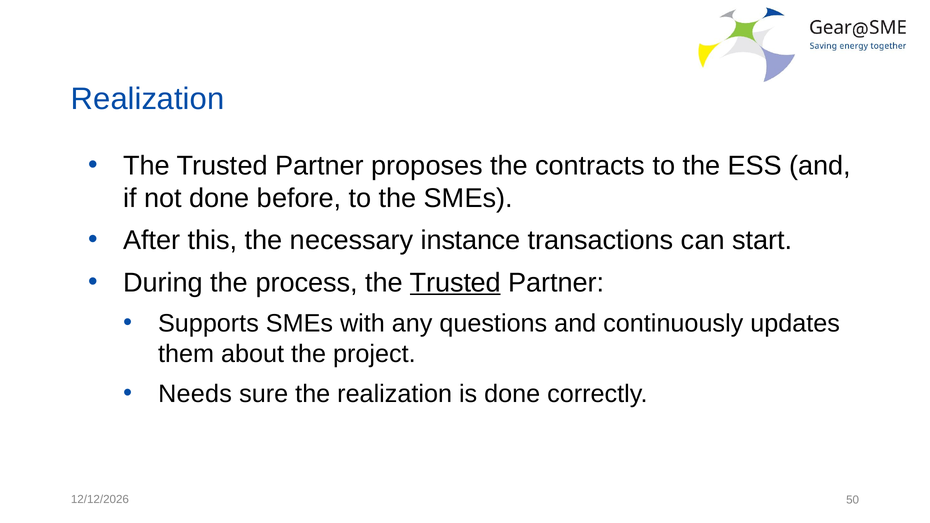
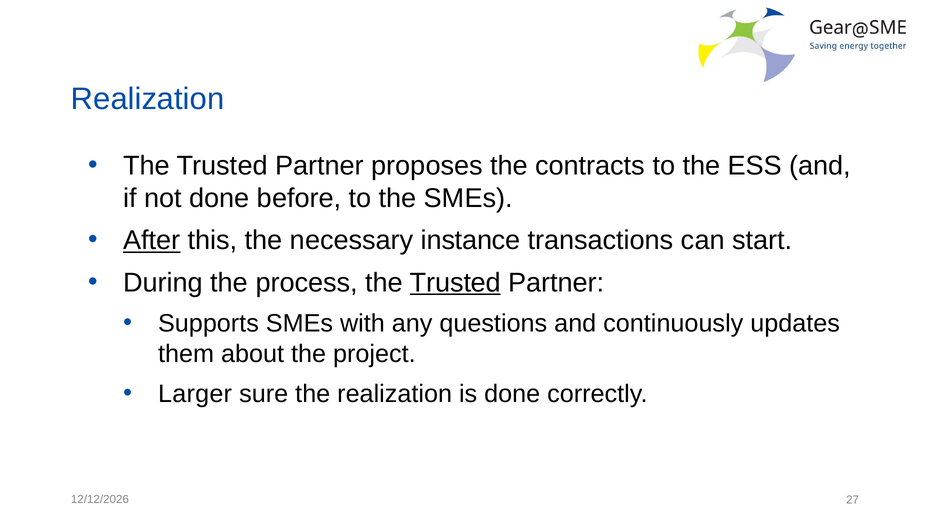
After underline: none -> present
Needs: Needs -> Larger
50: 50 -> 27
